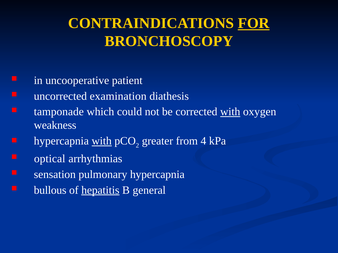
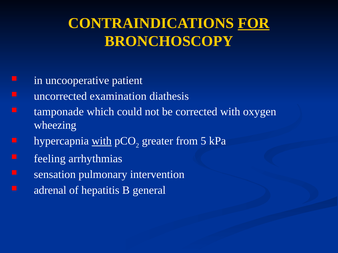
with at (230, 112) underline: present -> none
weakness: weakness -> wheezing
4: 4 -> 5
optical: optical -> feeling
pulmonary hypercapnia: hypercapnia -> intervention
bullous: bullous -> adrenal
hepatitis underline: present -> none
